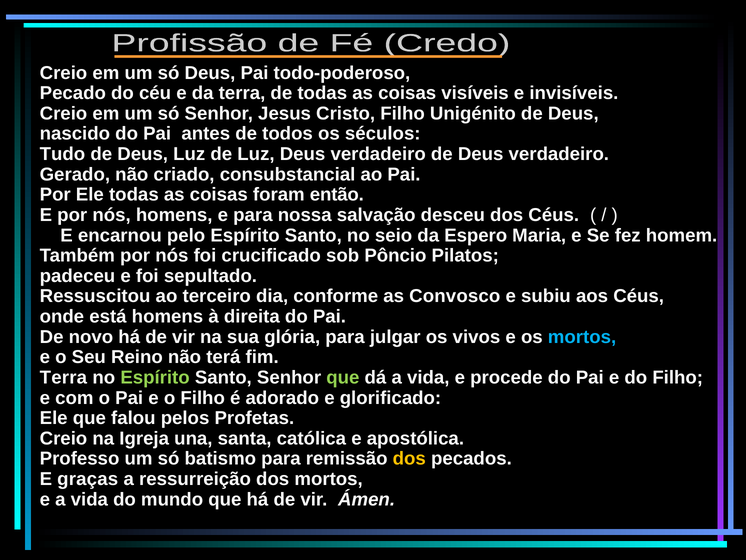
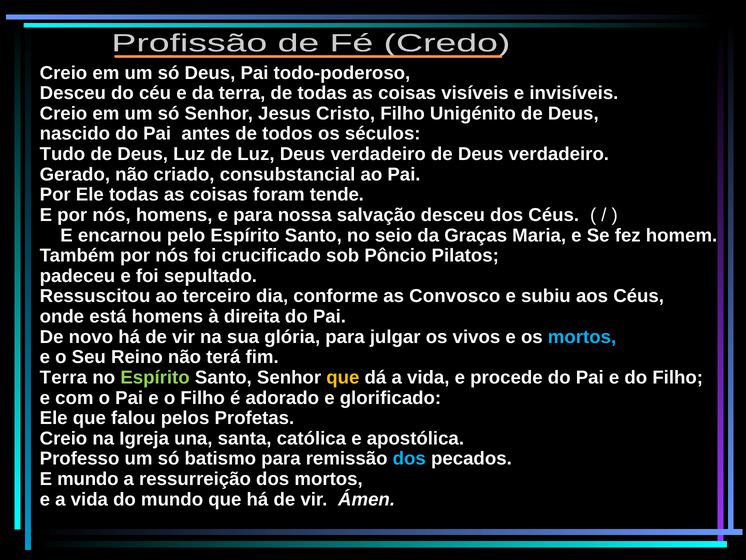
Pecado at (73, 93): Pecado -> Desceu
então: então -> tende
Espero: Espero -> Graças
que at (343, 377) colour: light green -> yellow
dos at (409, 458) colour: yellow -> light blue
E graças: graças -> mundo
